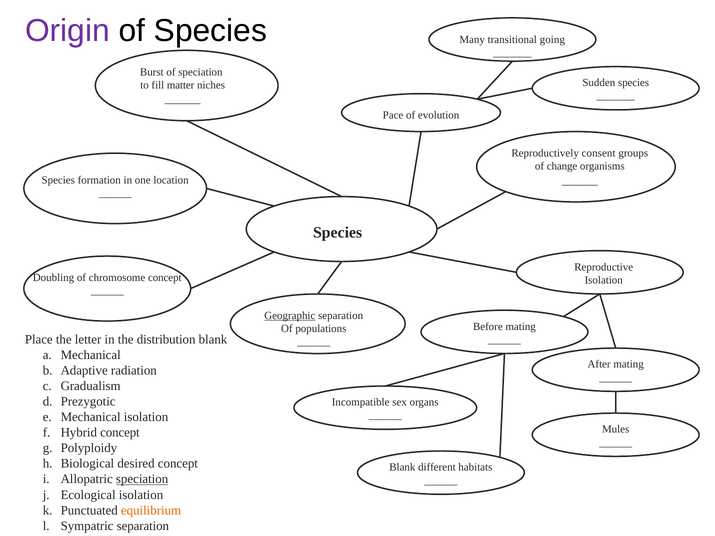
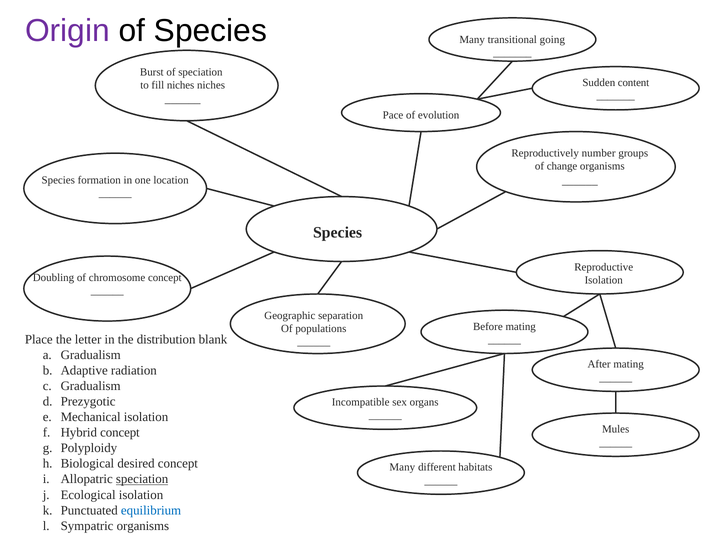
Sudden species: species -> content
fill matter: matter -> niches
consent: consent -> number
Geographic underline: present -> none
Mechanical at (91, 355): Mechanical -> Gradualism
Blank at (402, 468): Blank -> Many
equilibrium colour: orange -> blue
Sympatric separation: separation -> organisms
